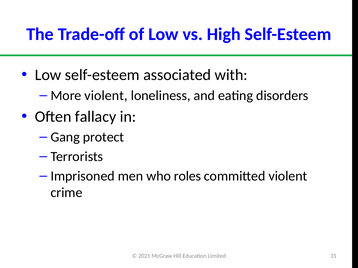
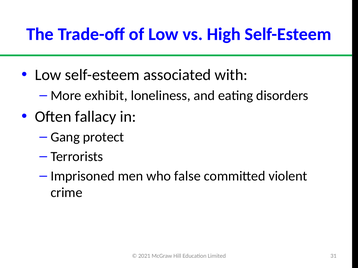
More violent: violent -> exhibit
roles: roles -> false
